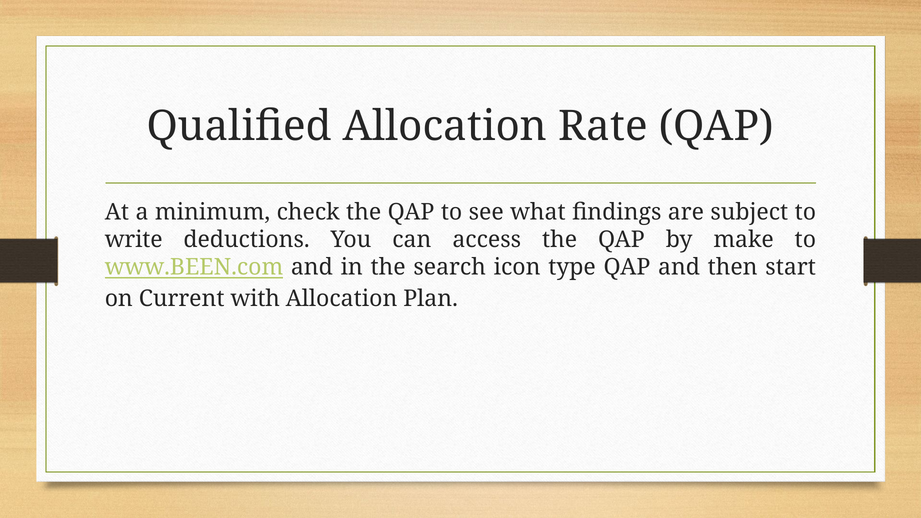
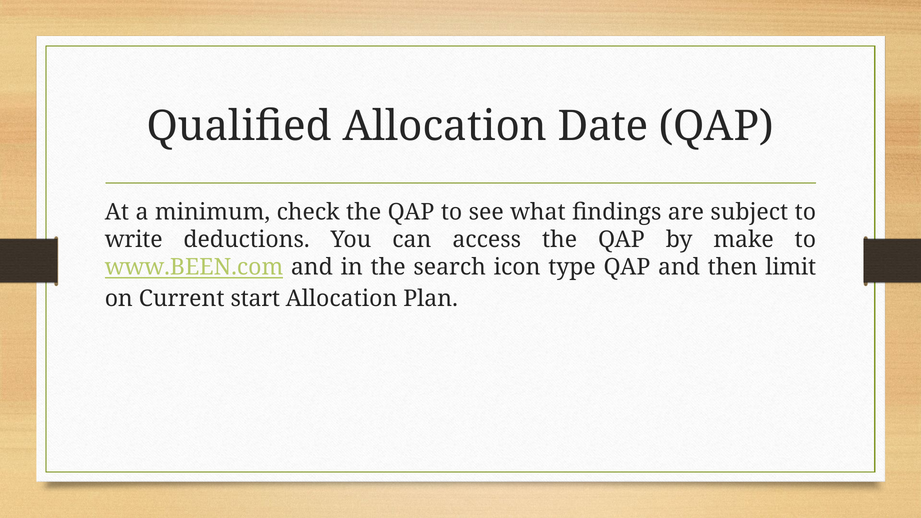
Rate: Rate -> Date
start: start -> limit
with: with -> start
